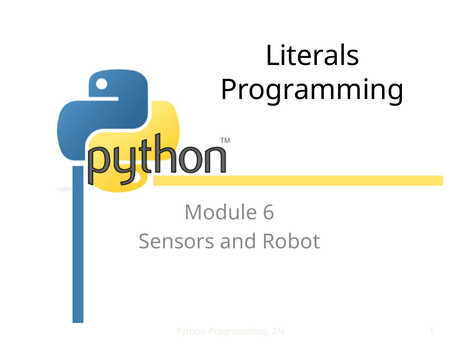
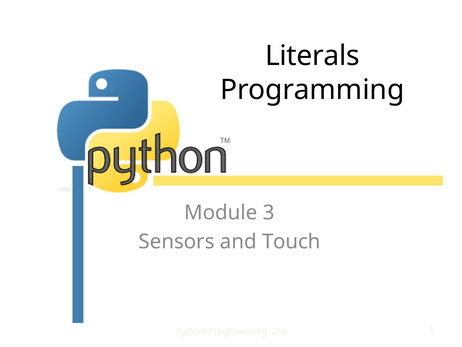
6: 6 -> 3
Robot: Robot -> Touch
